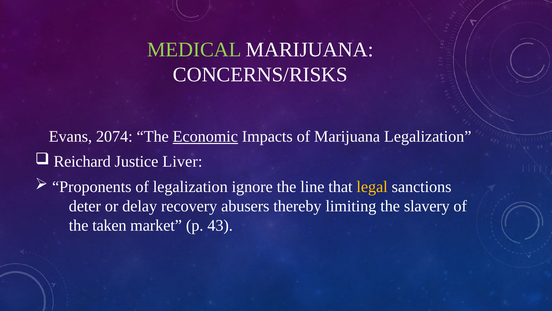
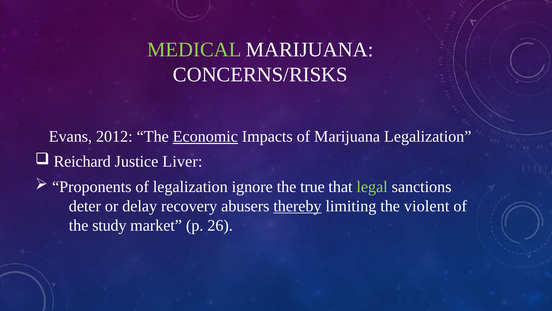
2074: 2074 -> 2012
line: line -> true
legal colour: yellow -> light green
thereby underline: none -> present
slavery: slavery -> violent
taken: taken -> study
43: 43 -> 26
